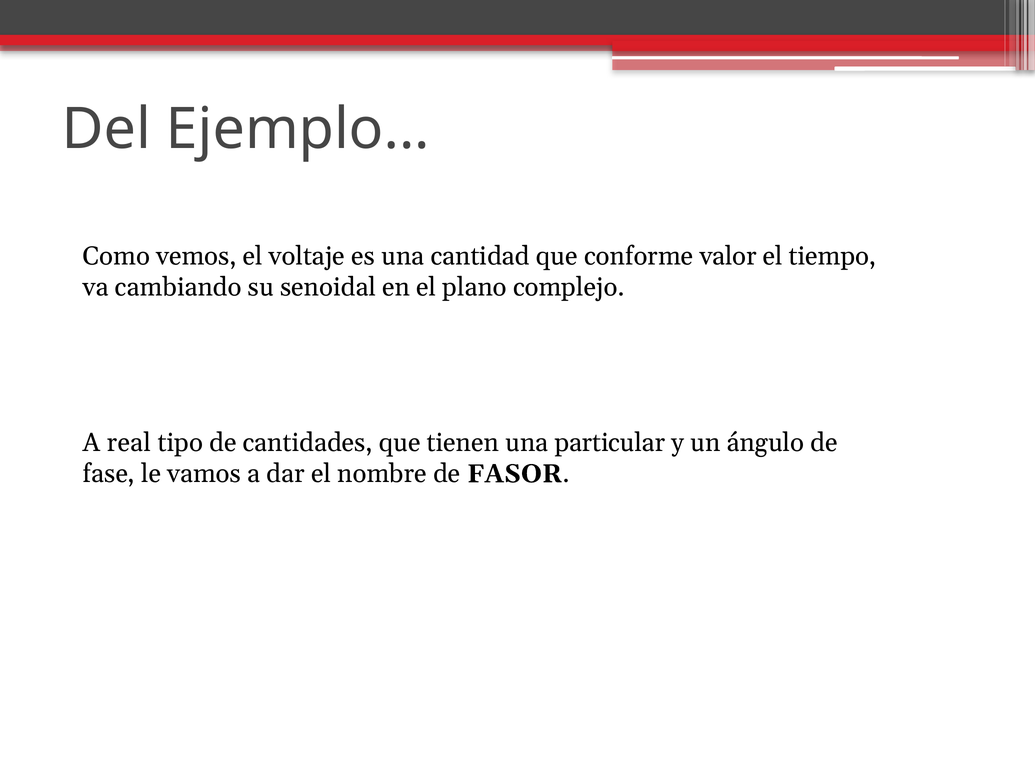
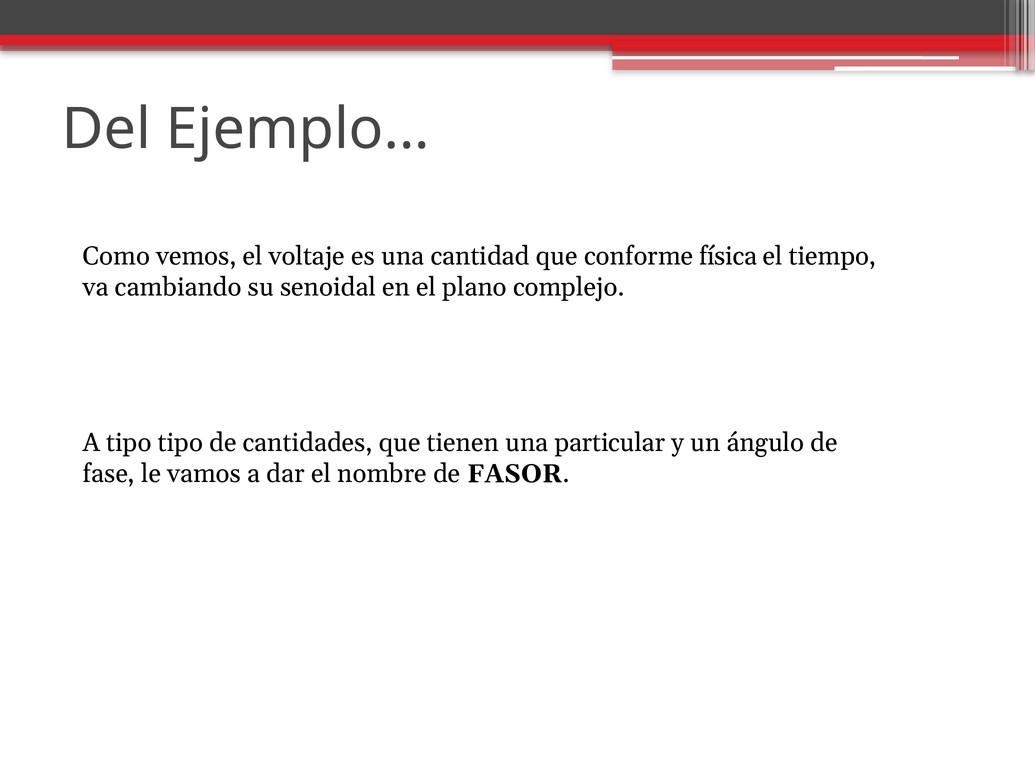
valor: valor -> física
A real: real -> tipo
